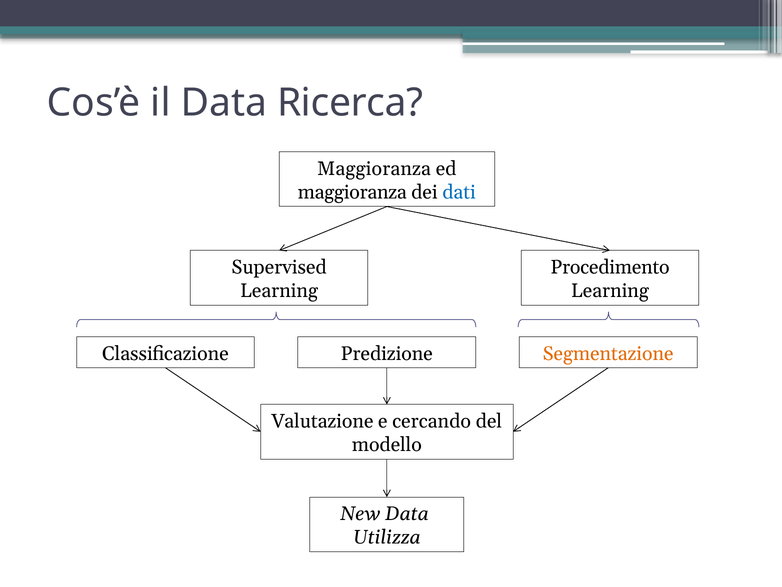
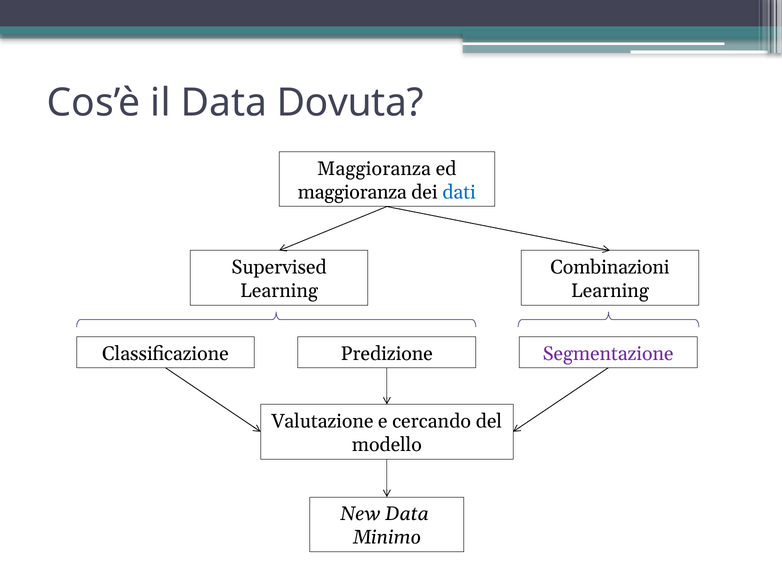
Ricerca: Ricerca -> Dovuta
Procedimento: Procedimento -> Combinazioni
Segmentazione colour: orange -> purple
Utilizza: Utilizza -> Minimo
